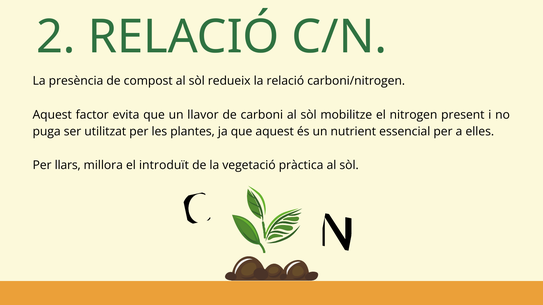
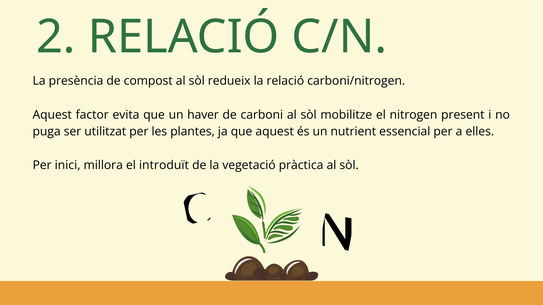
llavor: llavor -> haver
llars: llars -> inici
